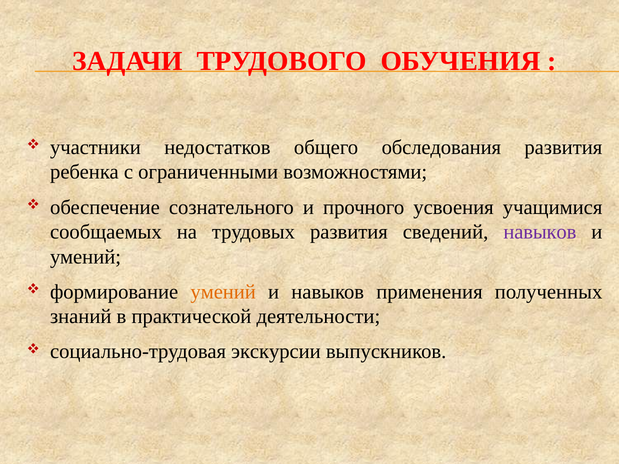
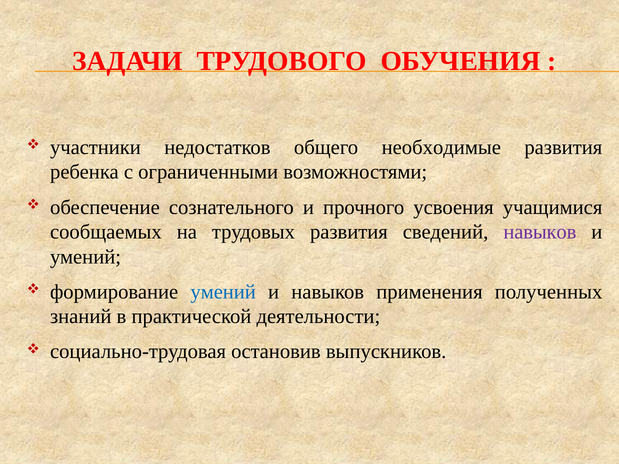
обследования: обследования -> необходимые
умений at (223, 292) colour: orange -> blue
экскурсии: экскурсии -> остановив
